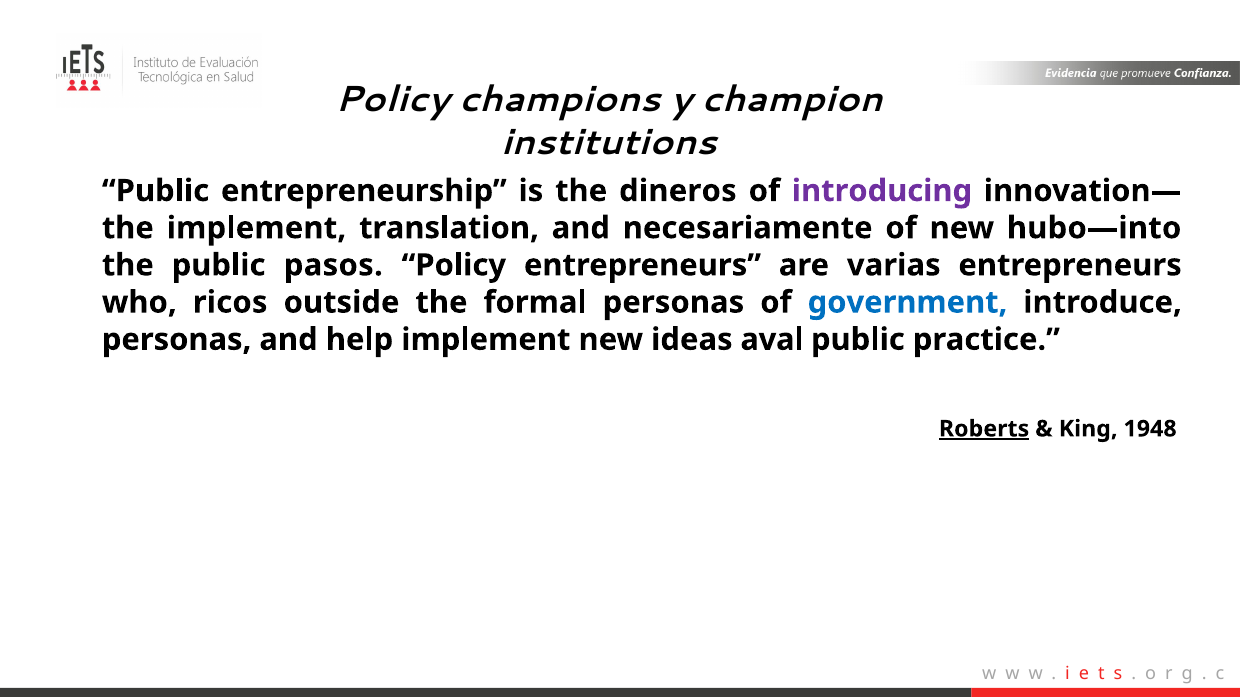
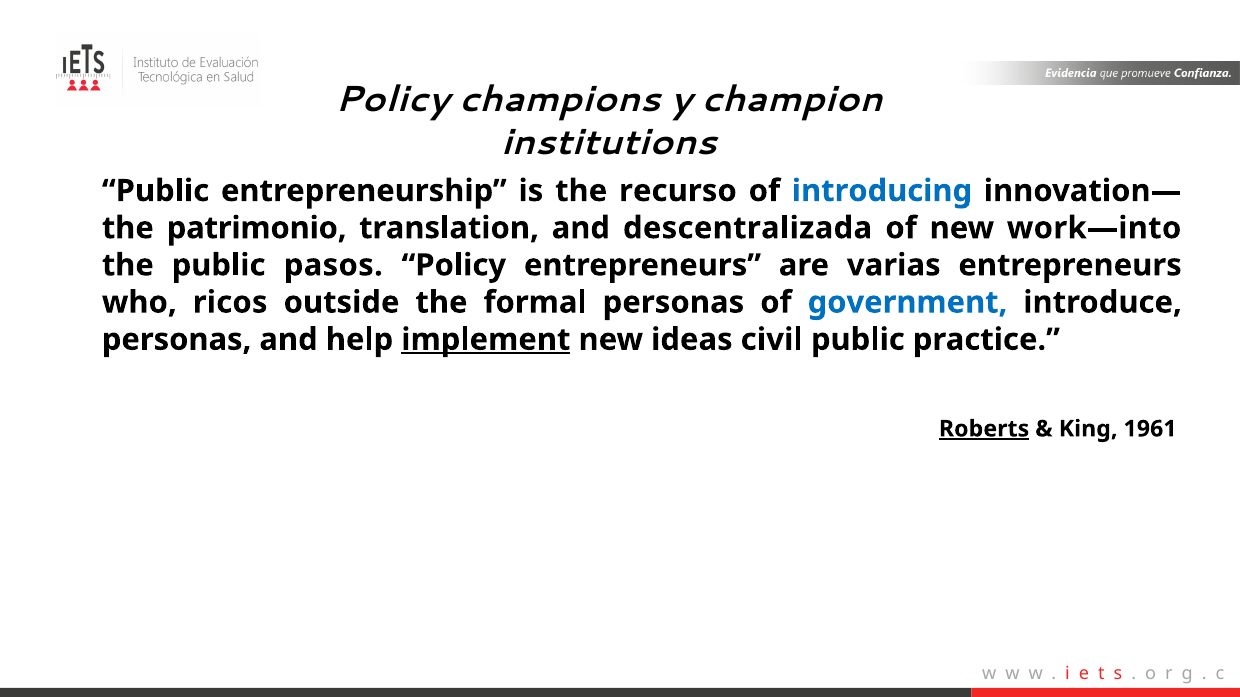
dineros: dineros -> recurso
introducing colour: purple -> blue
the implement: implement -> patrimonio
necesariamente: necesariamente -> descentralizada
hubo—into: hubo—into -> work—into
implement at (486, 340) underline: none -> present
aval: aval -> civil
1948: 1948 -> 1961
